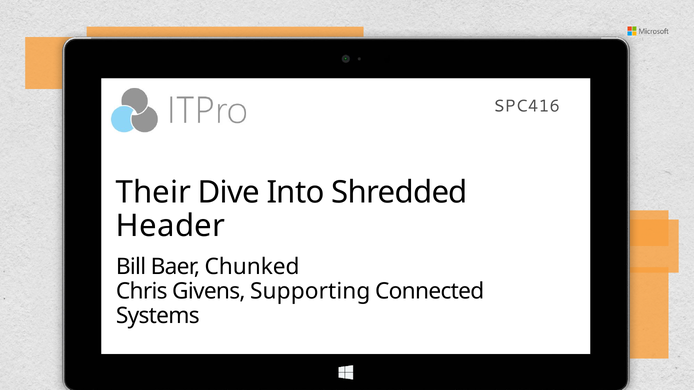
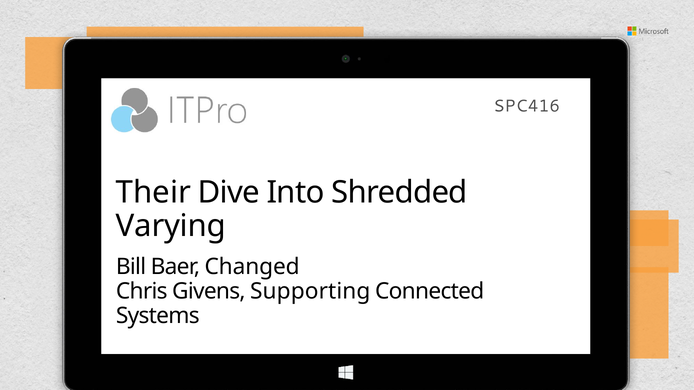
Header: Header -> Varying
Chunked: Chunked -> Changed
